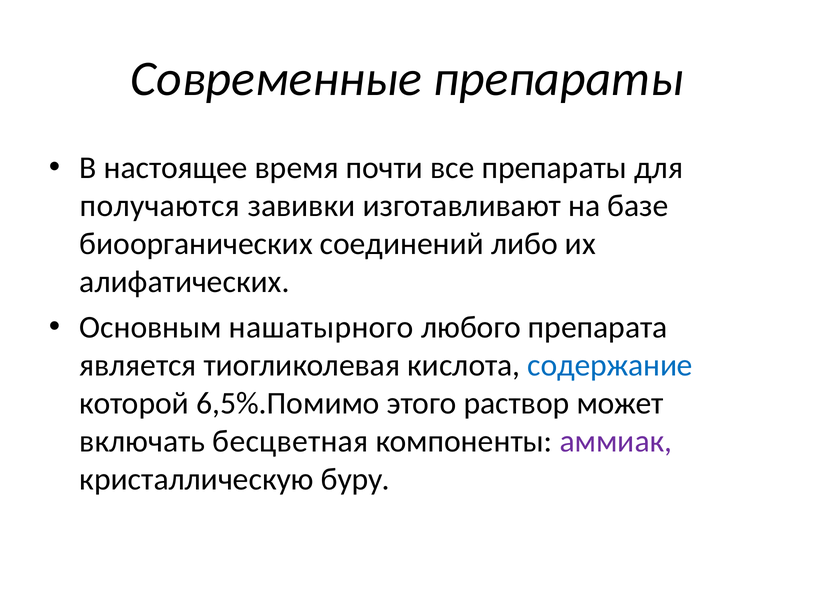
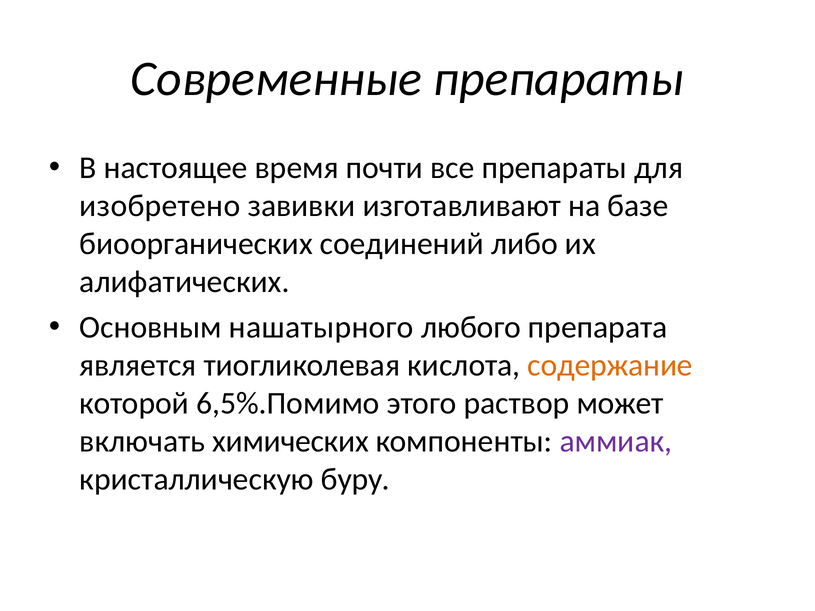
получаются: получаются -> изобретено
содержание colour: blue -> orange
бесцветная: бесцветная -> химических
